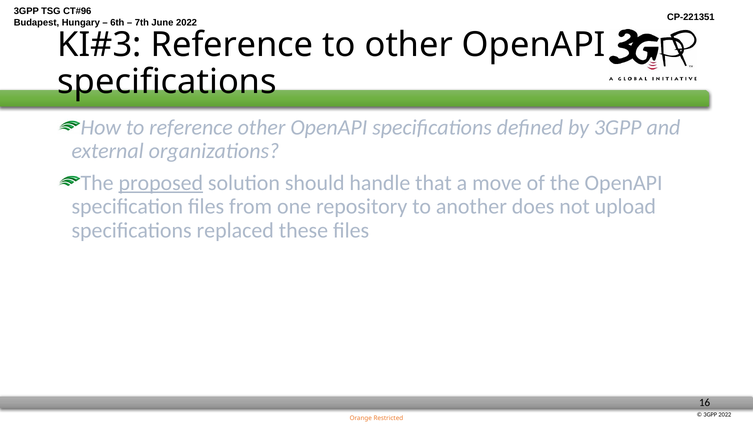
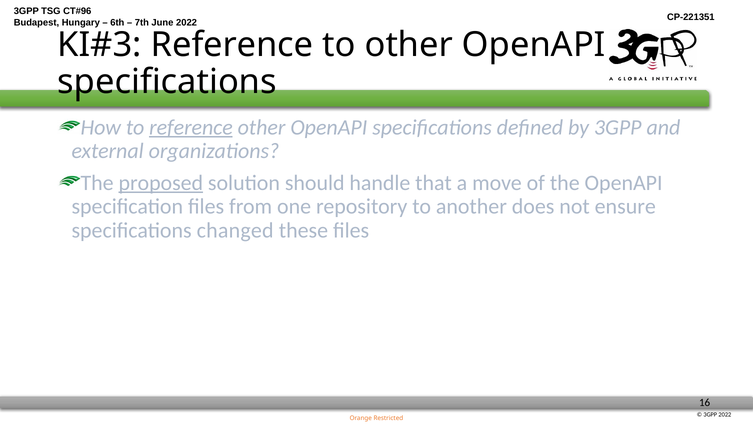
reference at (191, 127) underline: none -> present
upload: upload -> ensure
replaced: replaced -> changed
